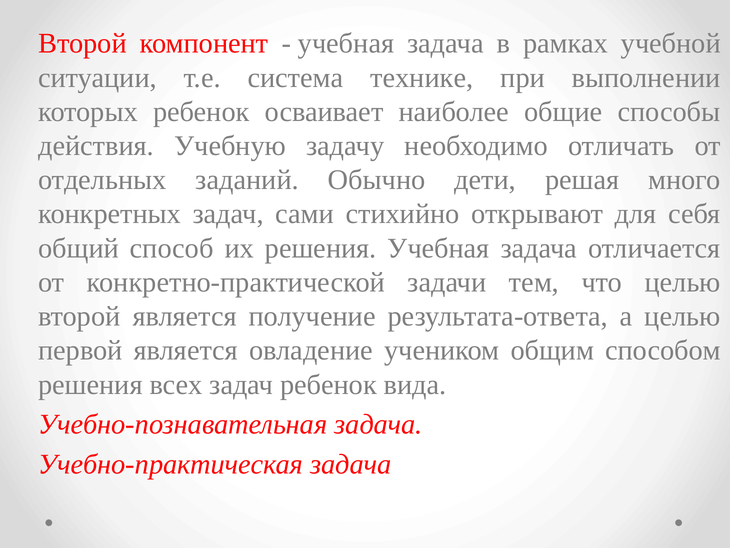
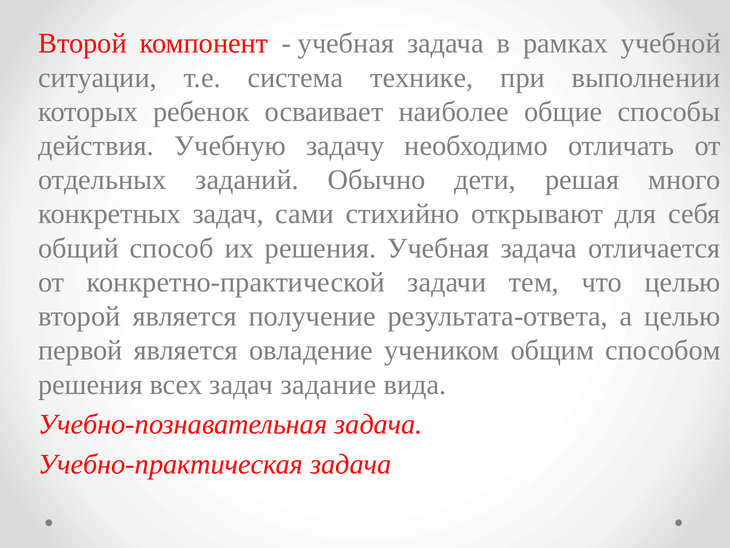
задач ребенок: ребенок -> задание
